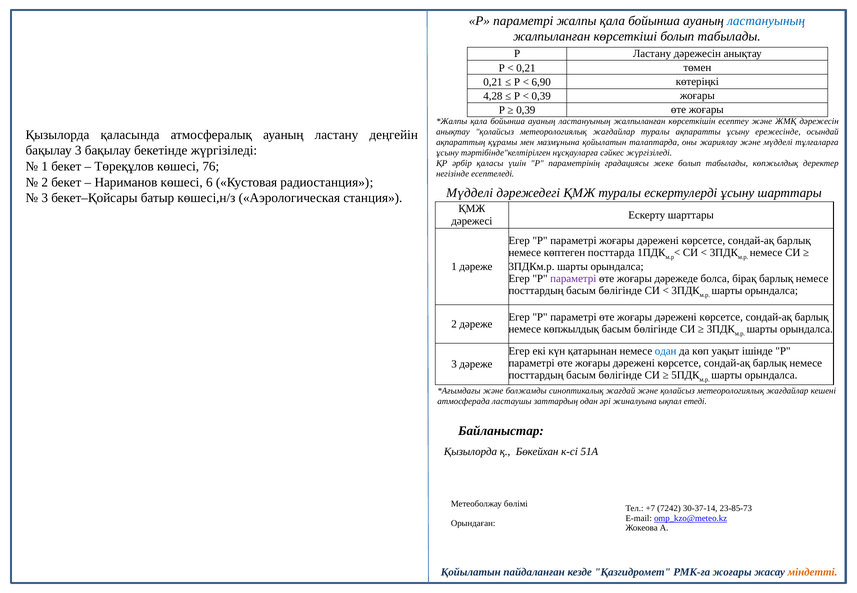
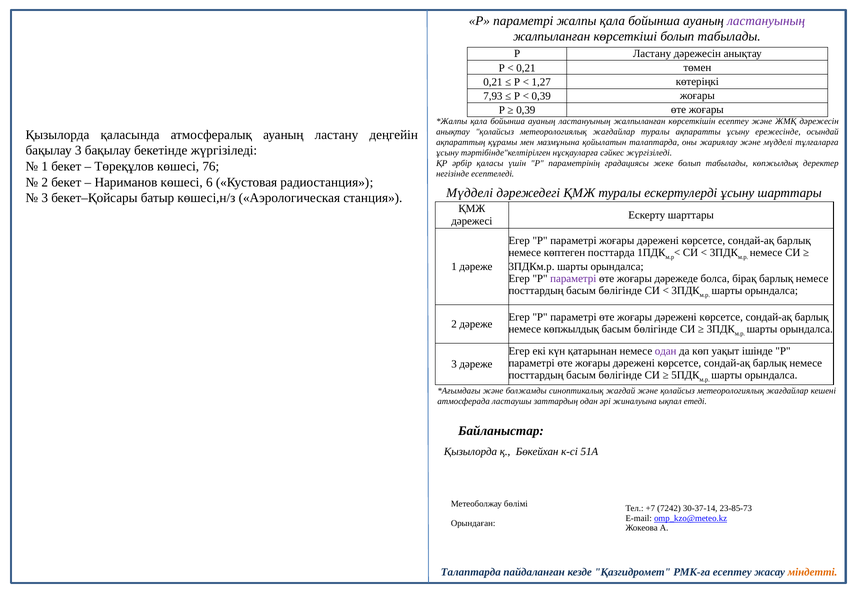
ластануының at (766, 21) colour: blue -> purple
6,90: 6,90 -> 1,27
4,28: 4,28 -> 7,93
одан at (666, 351) colour: blue -> purple
Қойылатын at (471, 572): Қойылатын -> Талаптарда
РМК-ға жоғары: жоғары -> есептеу
